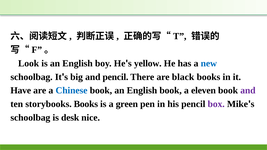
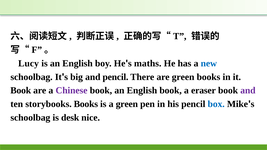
Look: Look -> Lucy
yellow: yellow -> maths
are black: black -> green
Have at (21, 91): Have -> Book
Chinese colour: blue -> purple
eleven: eleven -> eraser
box colour: purple -> blue
